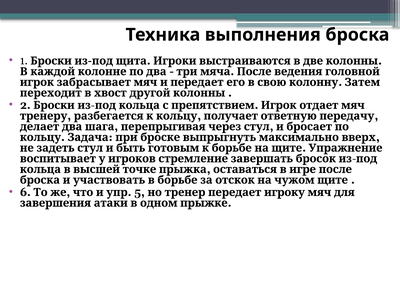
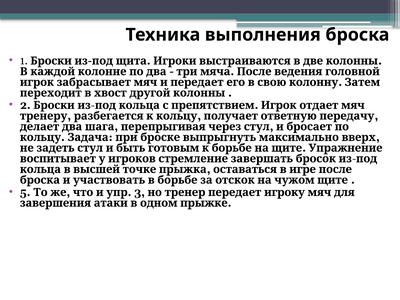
6: 6 -> 5
5: 5 -> 3
